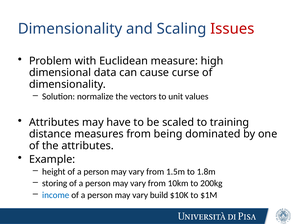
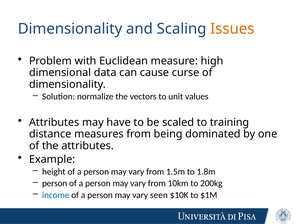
Issues colour: red -> orange
storing at (55, 183): storing -> person
build: build -> seen
